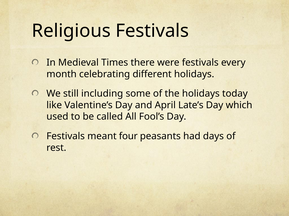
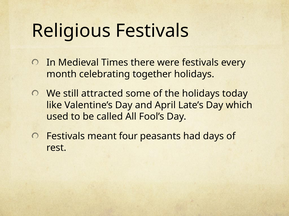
different: different -> together
including: including -> attracted
